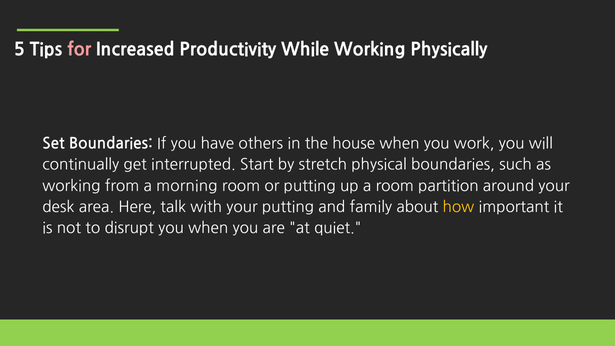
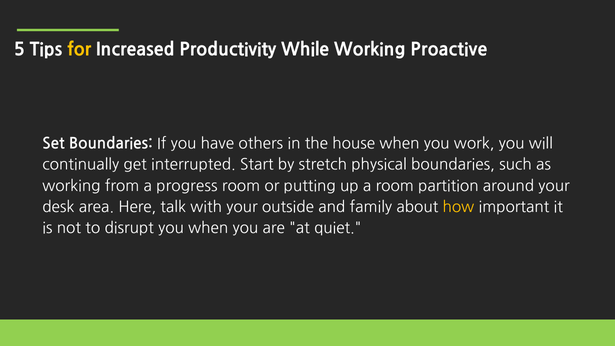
for colour: pink -> yellow
Physically: Physically -> Proactive
morning: morning -> progress
your putting: putting -> outside
